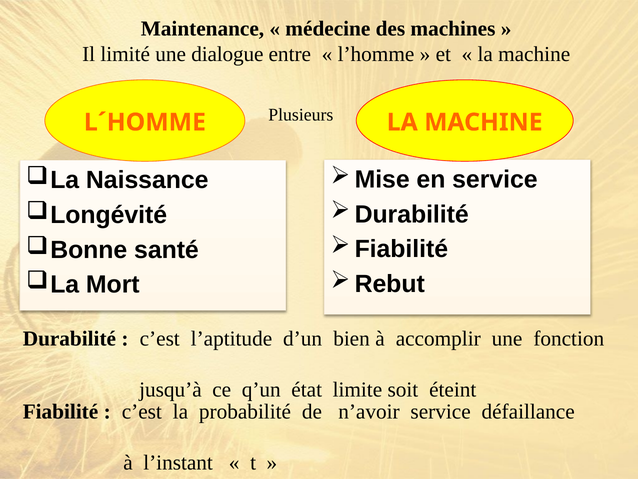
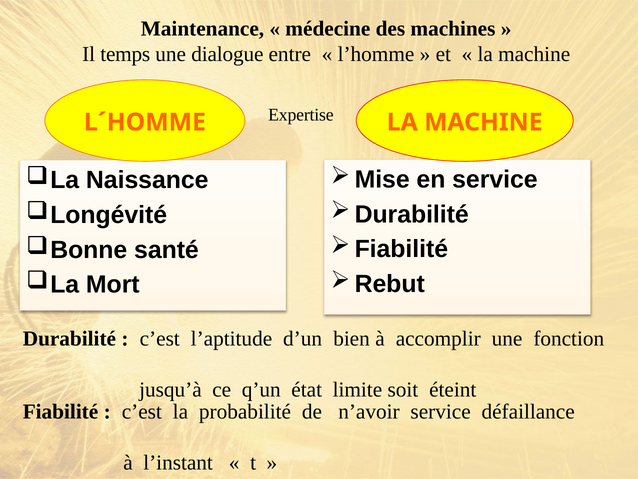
limité: limité -> temps
Plusieurs: Plusieurs -> Expertise
